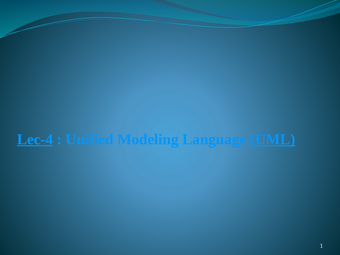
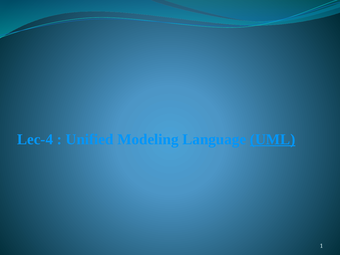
Lec-4 underline: present -> none
